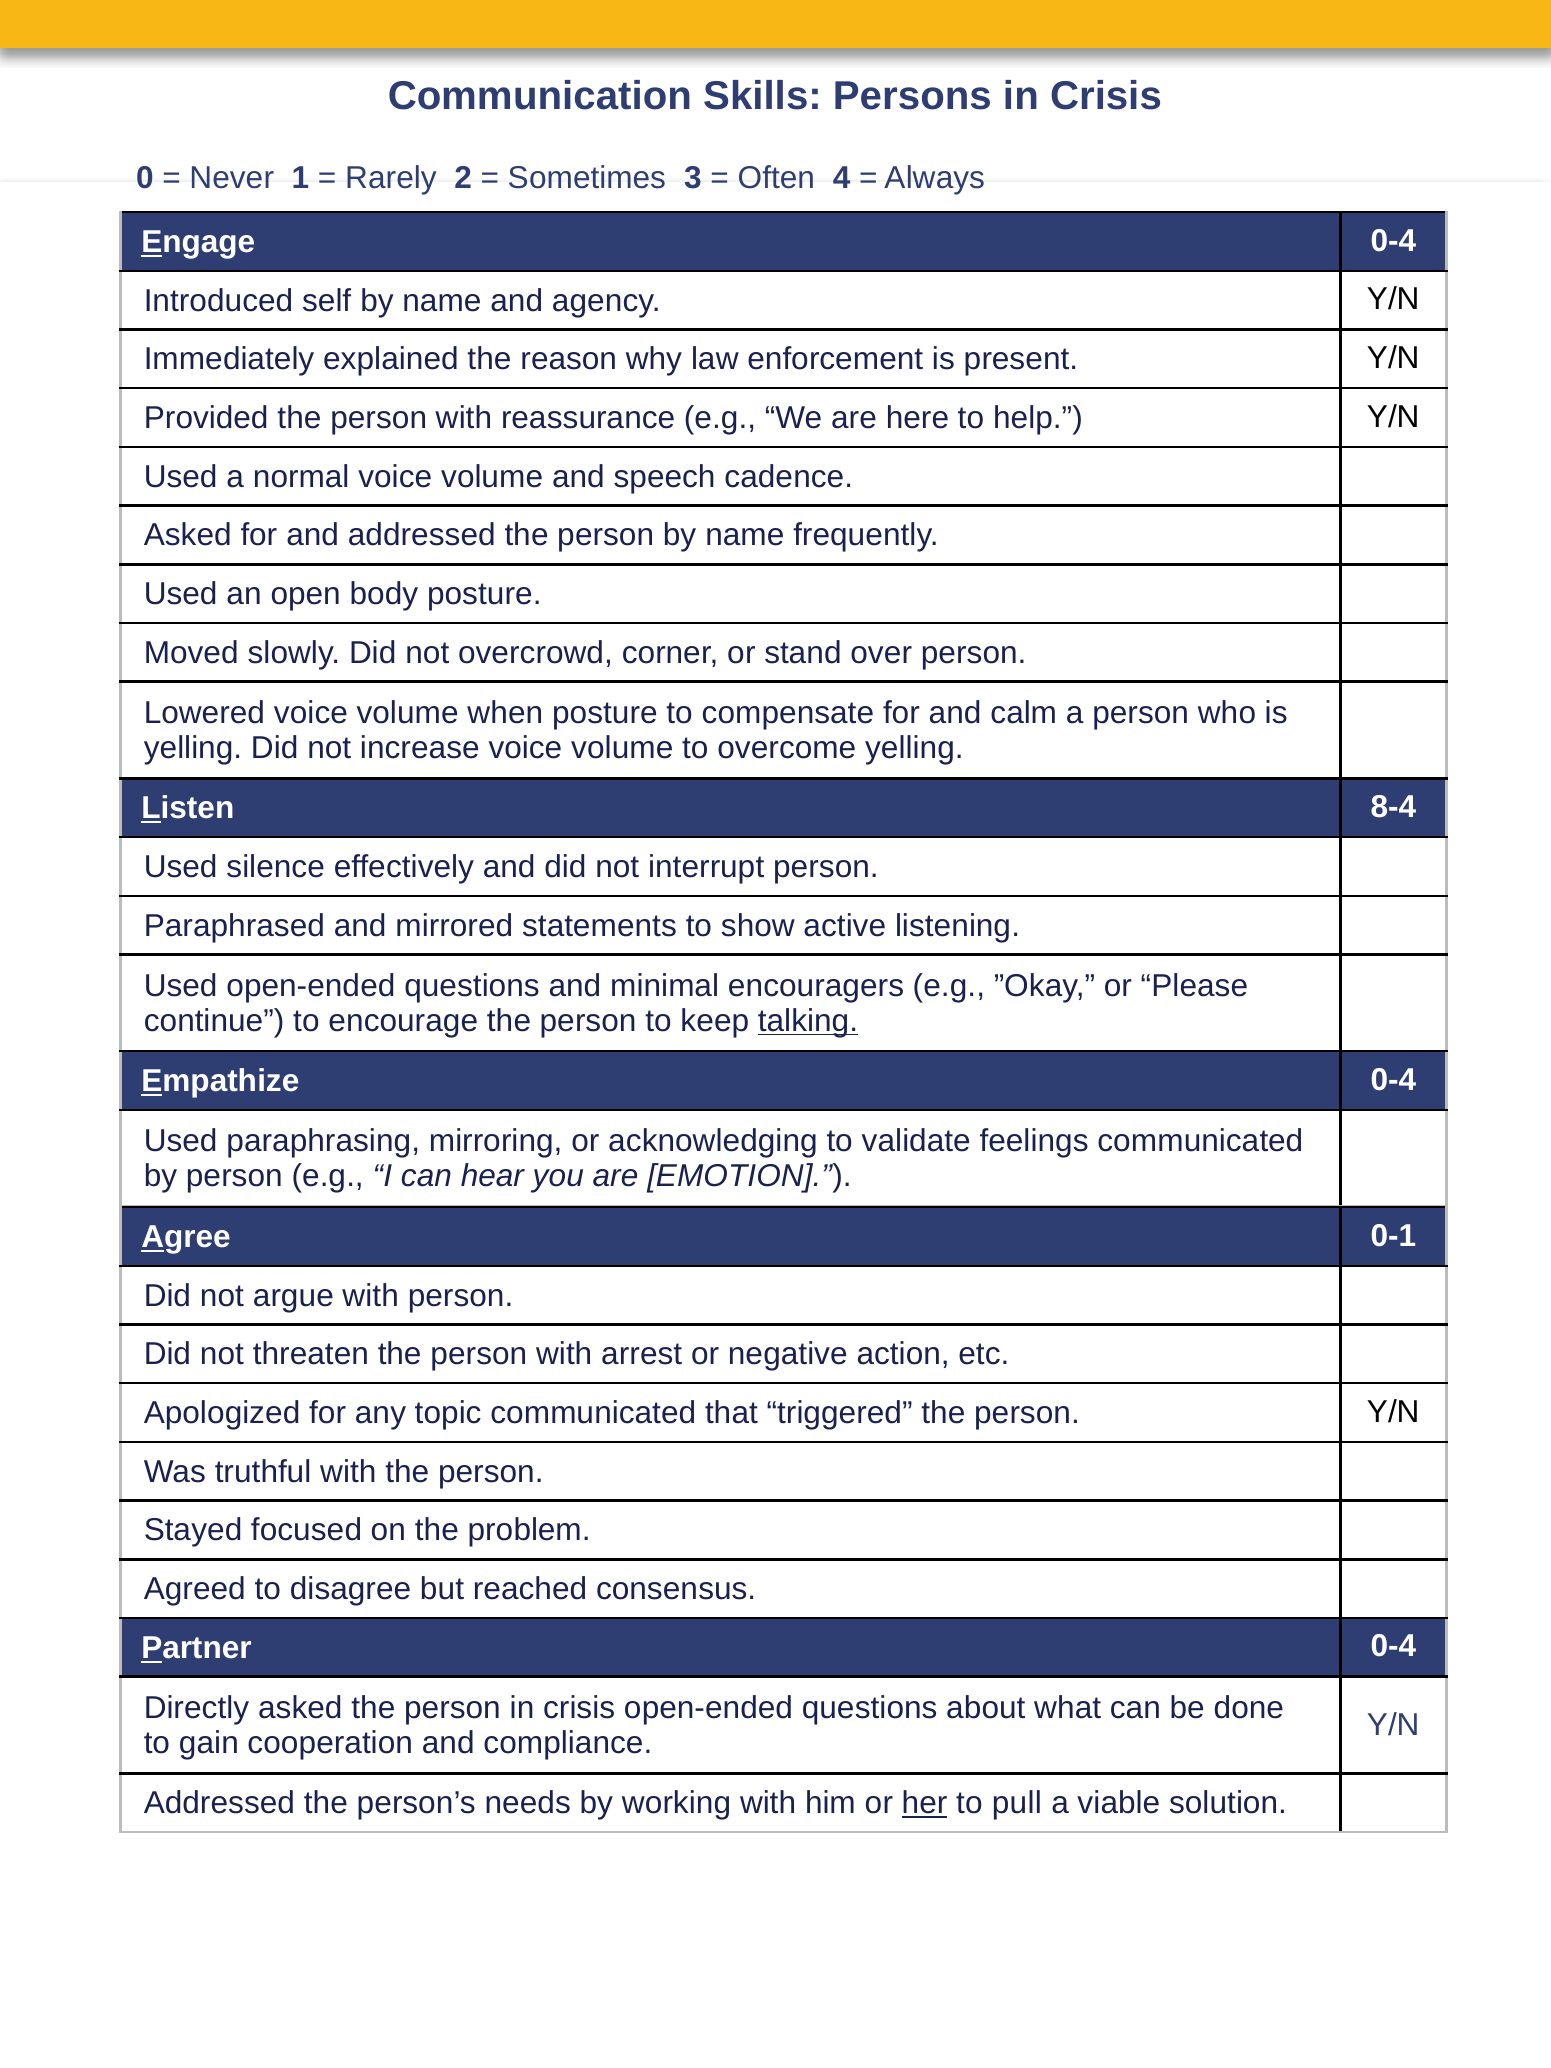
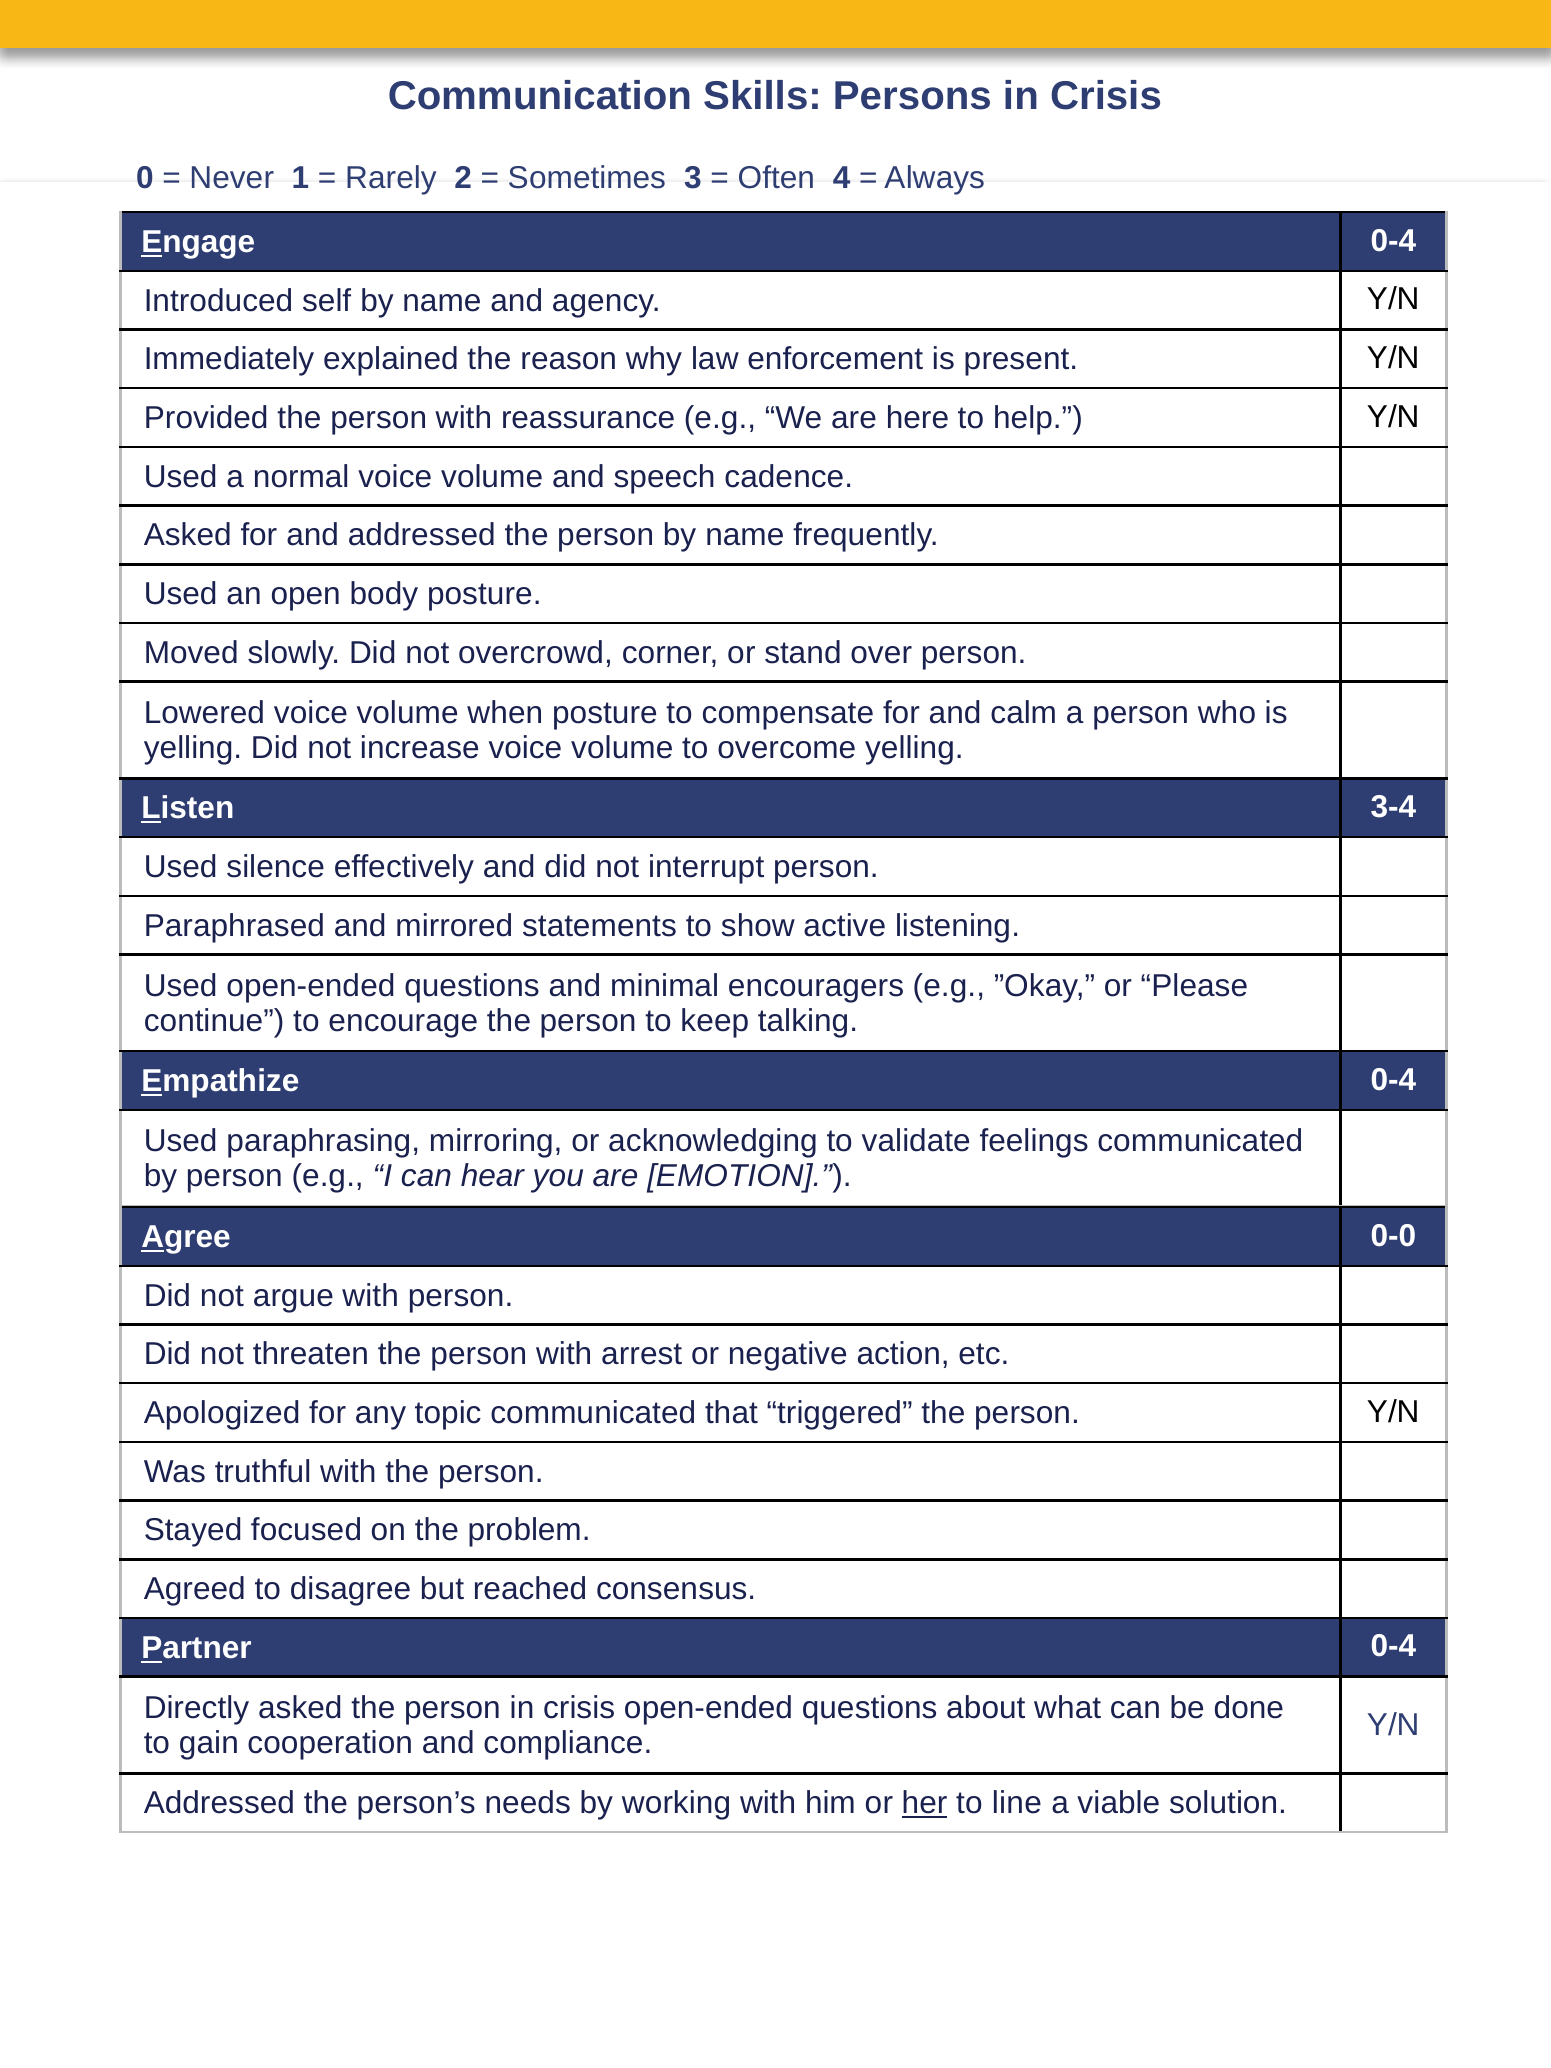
8-4: 8-4 -> 3-4
talking underline: present -> none
0-1: 0-1 -> 0-0
pull: pull -> line
